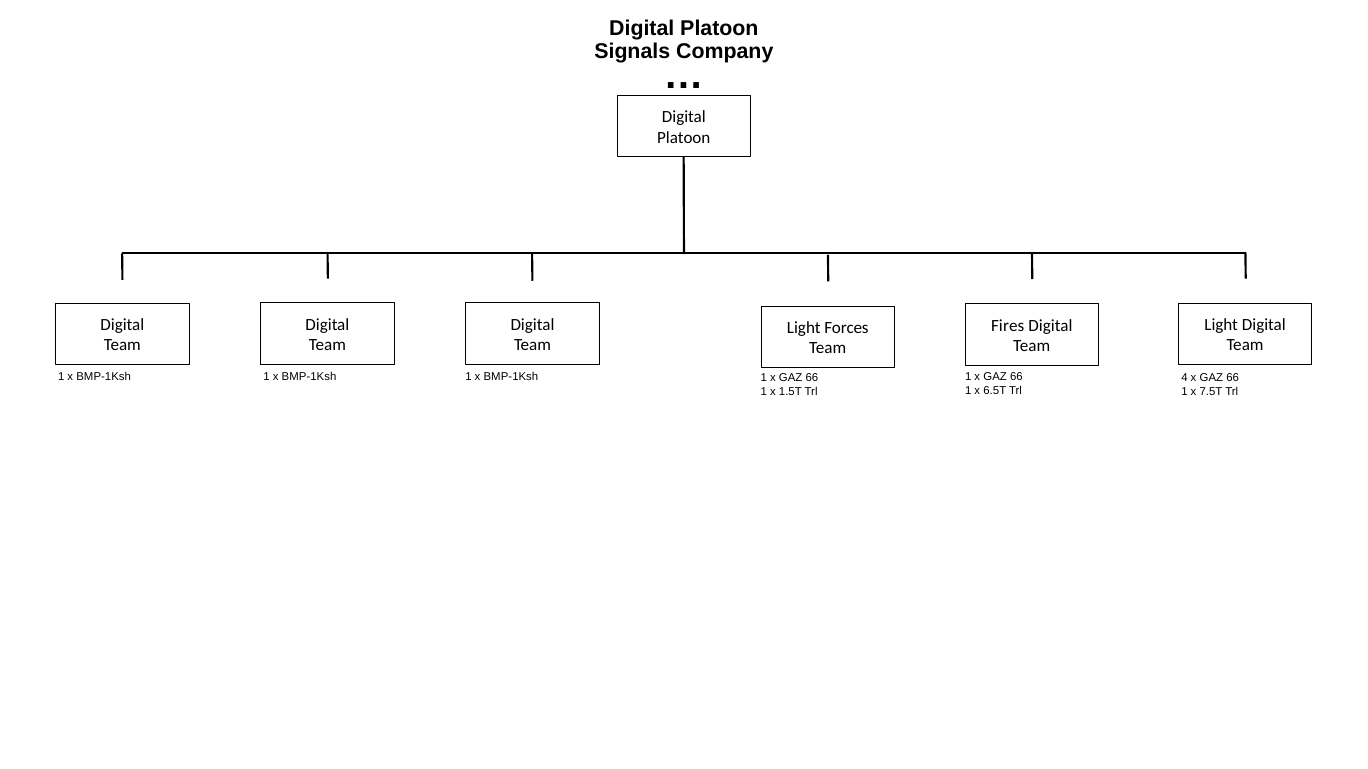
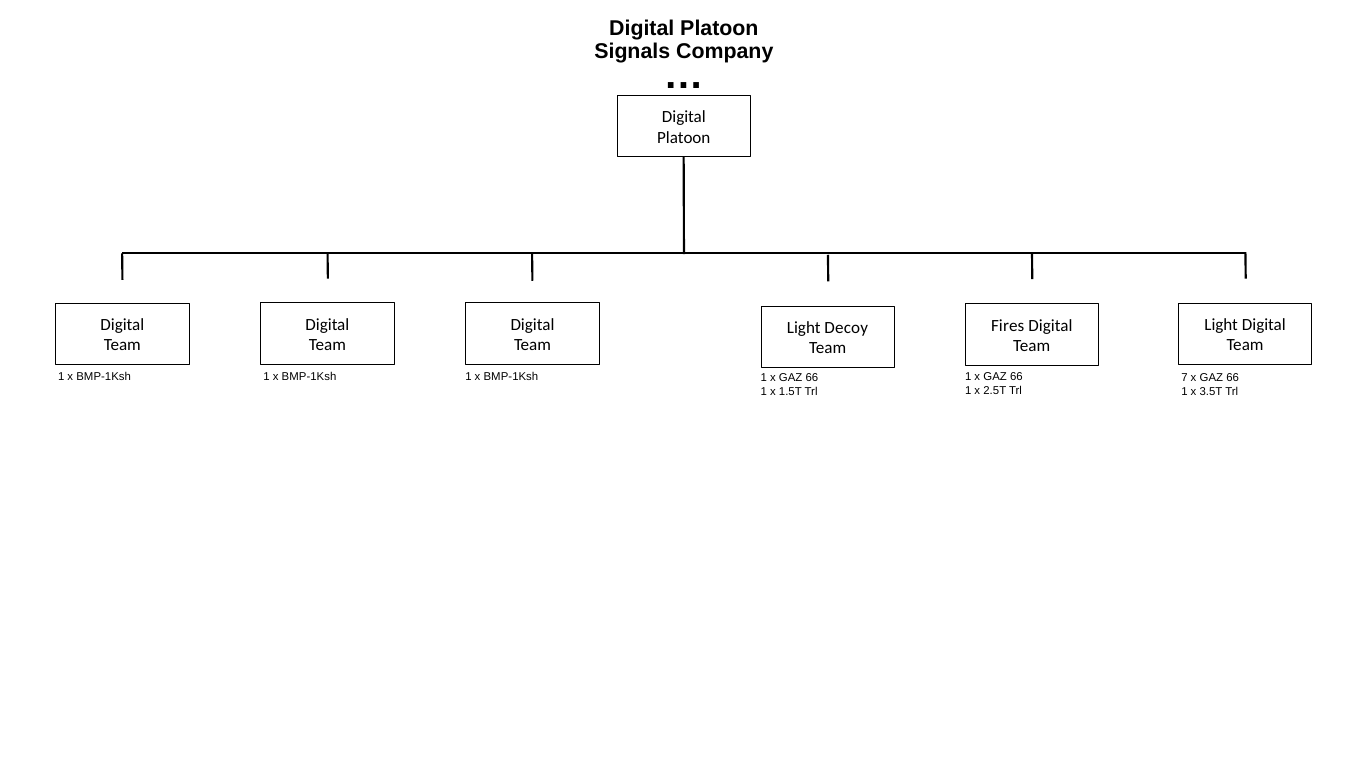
Forces: Forces -> Decoy
4: 4 -> 7
6.5T: 6.5T -> 2.5T
7.5T: 7.5T -> 3.5T
